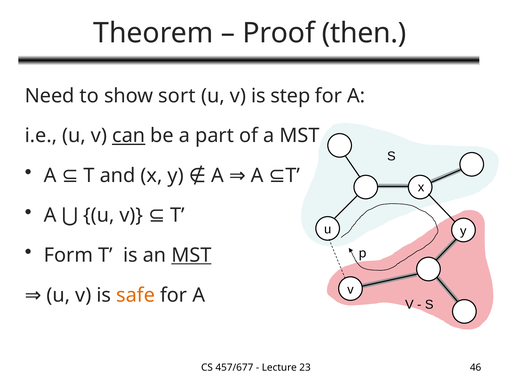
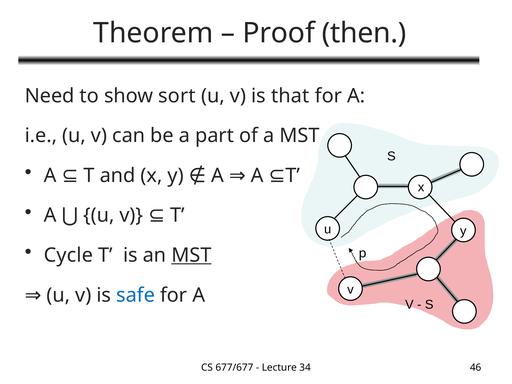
step: step -> that
can underline: present -> none
Form: Form -> Cycle
safe colour: orange -> blue
457/677: 457/677 -> 677/677
23: 23 -> 34
